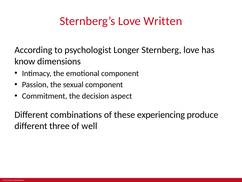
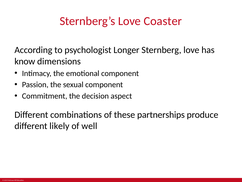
Written: Written -> Coaster
experiencing: experiencing -> partnerships
three: three -> likely
